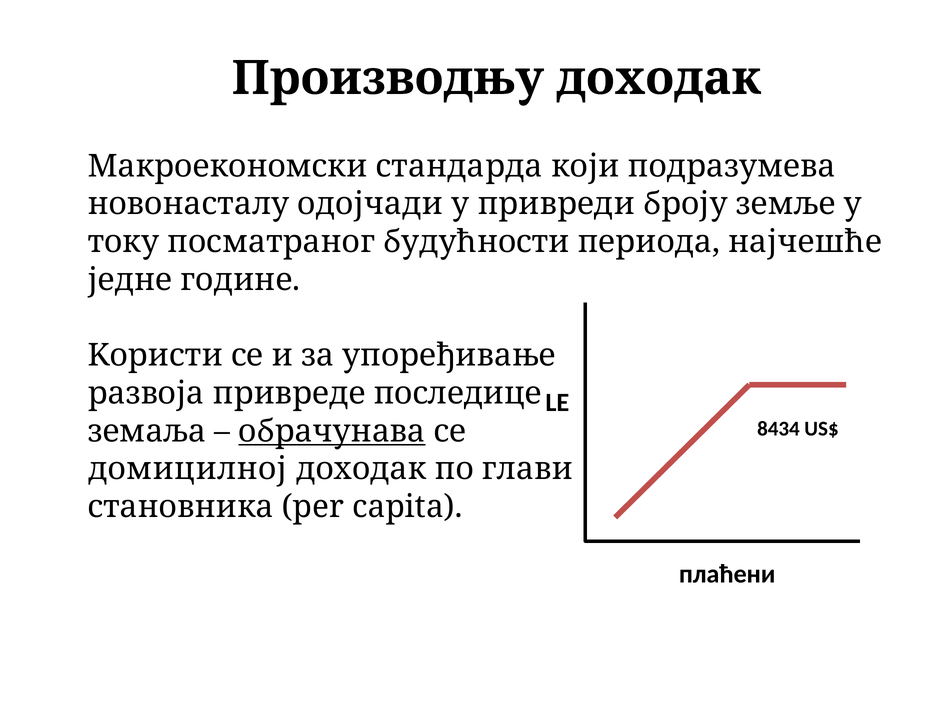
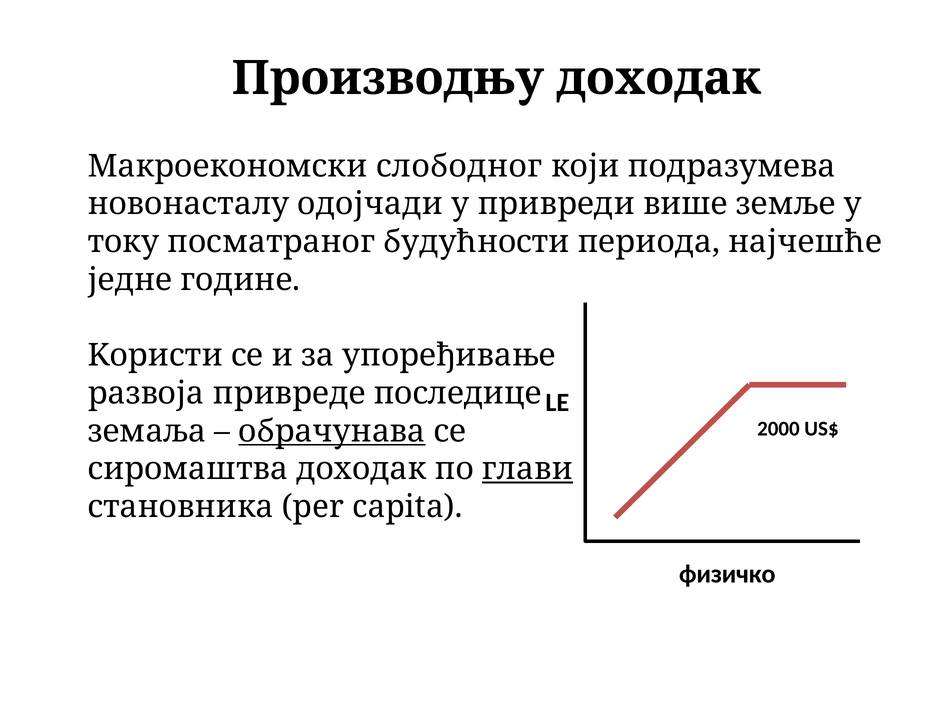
стандарда: стандарда -> слободног
броју: броју -> више
8434: 8434 -> 2000
домицилној: домицилној -> сиромаштва
глави underline: none -> present
плаћени: плаћени -> физичко
